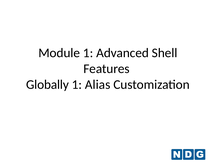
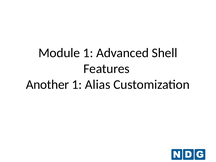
Globally: Globally -> Another
